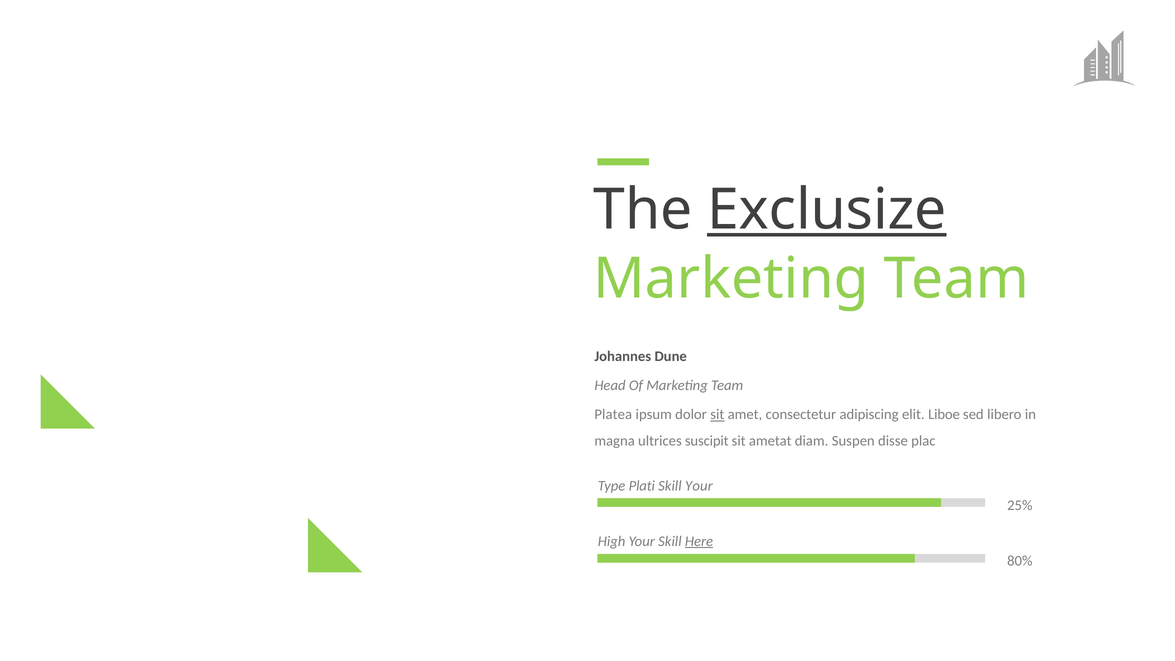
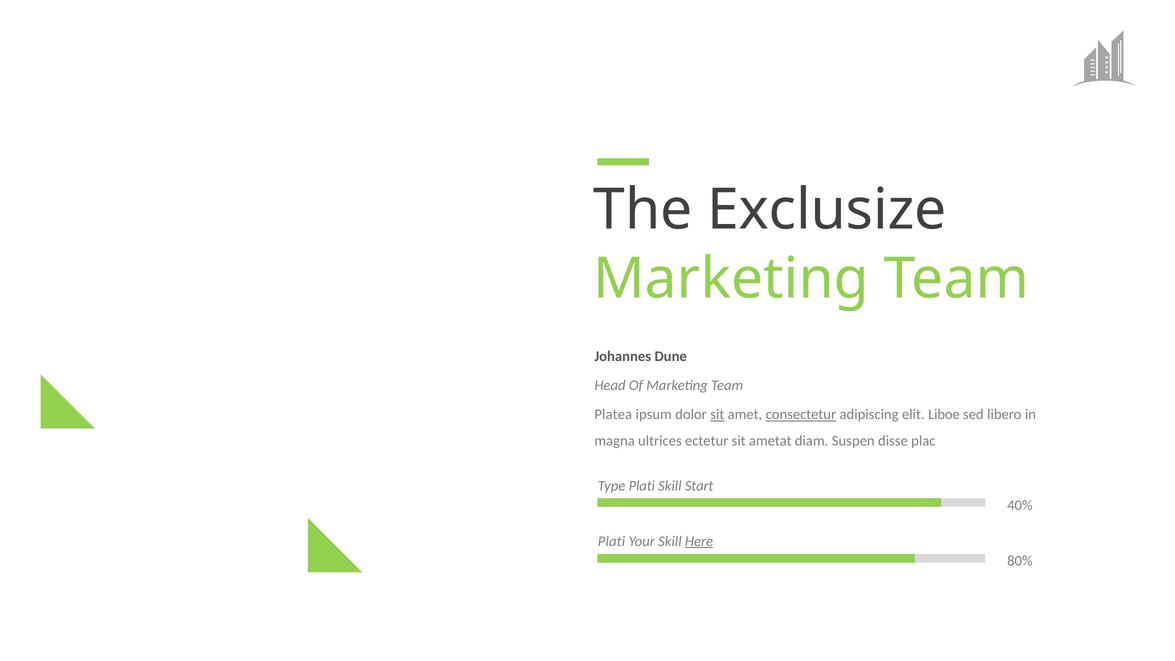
Exclusize underline: present -> none
consectetur underline: none -> present
suscipit: suscipit -> ectetur
Skill Your: Your -> Start
25%: 25% -> 40%
High at (612, 541): High -> Plati
